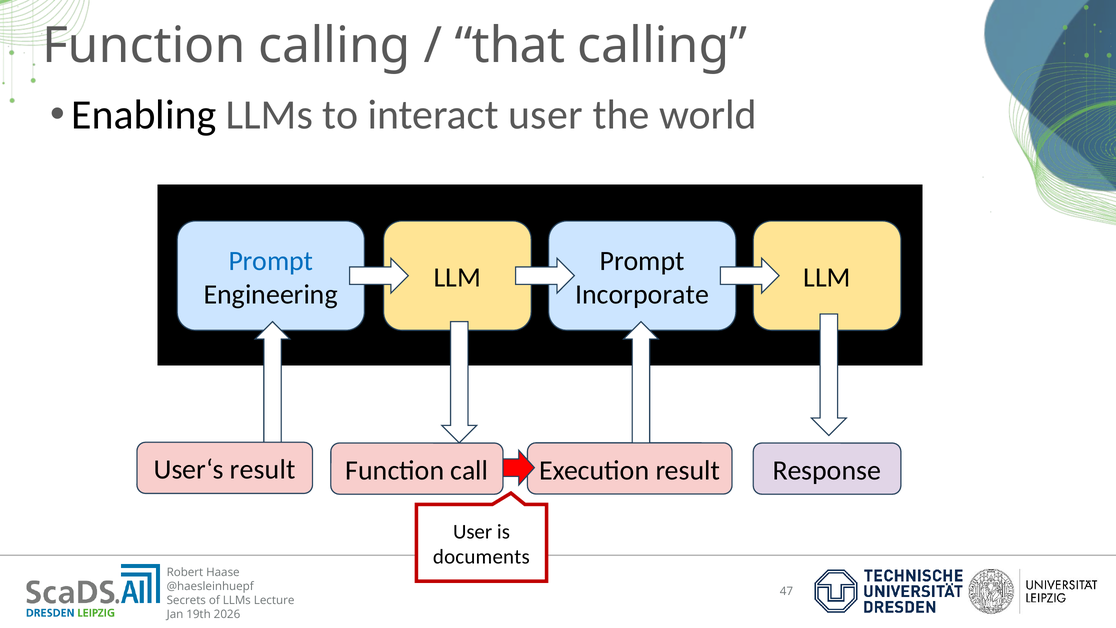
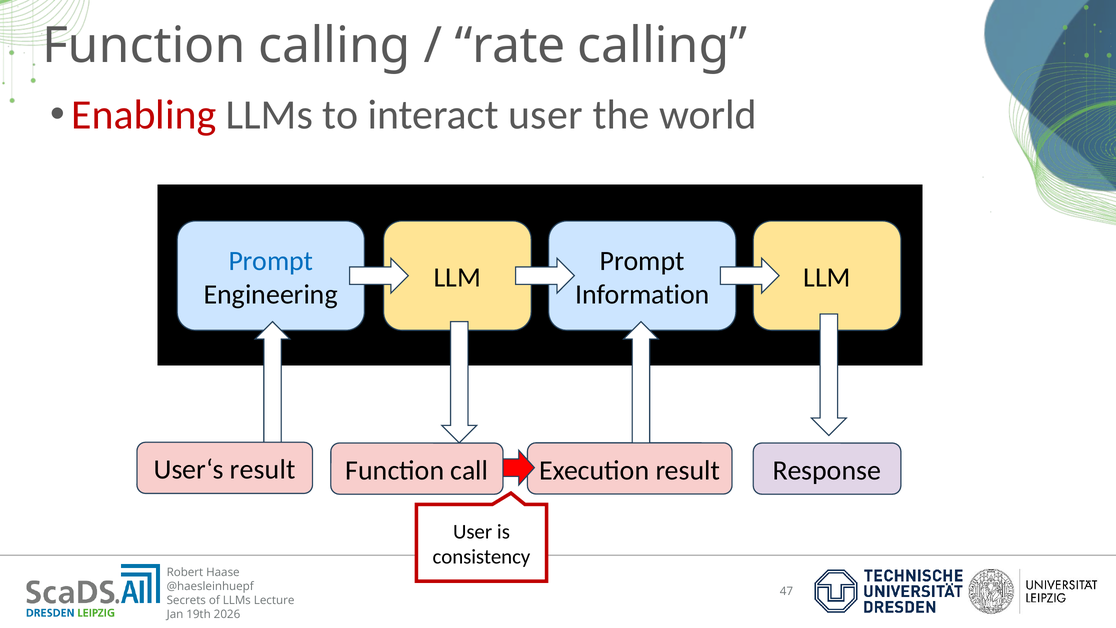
that: that -> rate
Enabling colour: black -> red
Incorporate: Incorporate -> Information
documents: documents -> consistency
